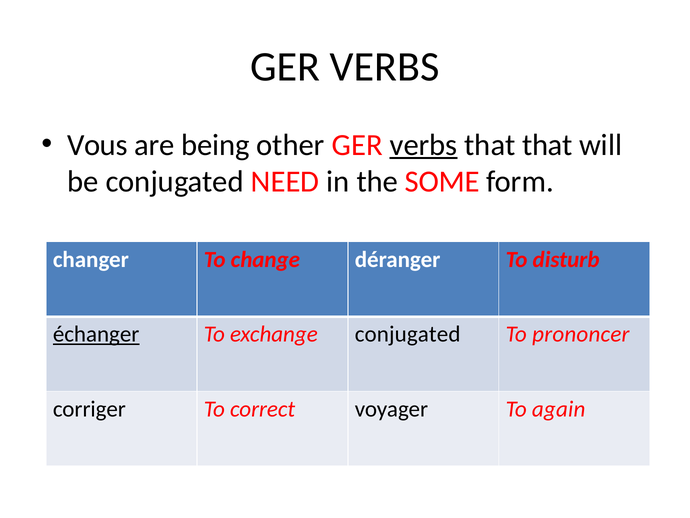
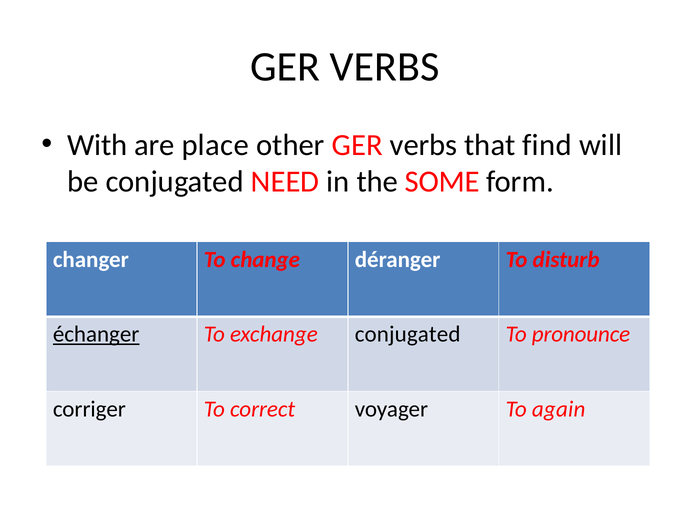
Vous: Vous -> With
being: being -> place
verbs at (424, 145) underline: present -> none
that that: that -> find
prononcer: prononcer -> pronounce
